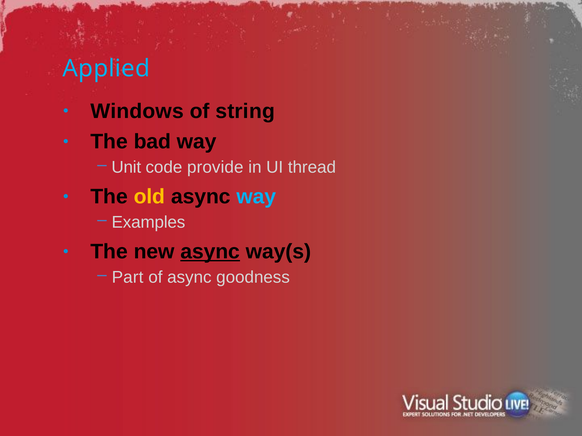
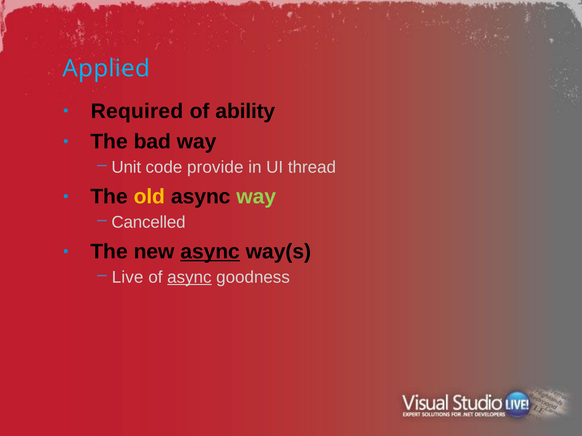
Windows: Windows -> Required
string: string -> ability
way at (256, 197) colour: light blue -> light green
Examples: Examples -> Cancelled
Part: Part -> Live
async at (189, 278) underline: none -> present
